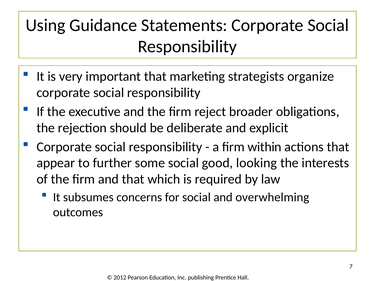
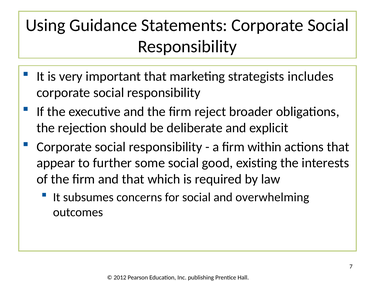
organize: organize -> includes
looking: looking -> existing
